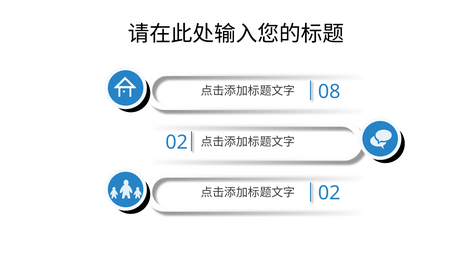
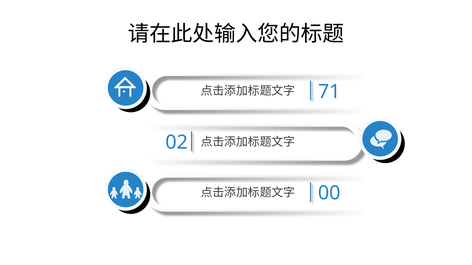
08: 08 -> 71
02 at (329, 194): 02 -> 00
